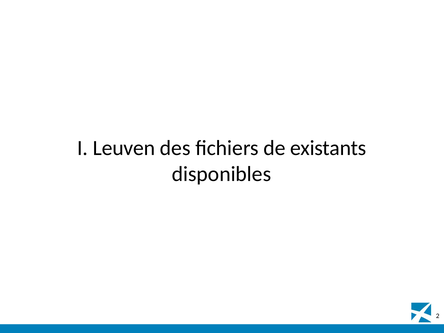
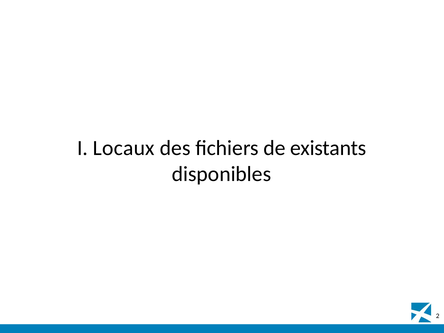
Leuven: Leuven -> Locaux
